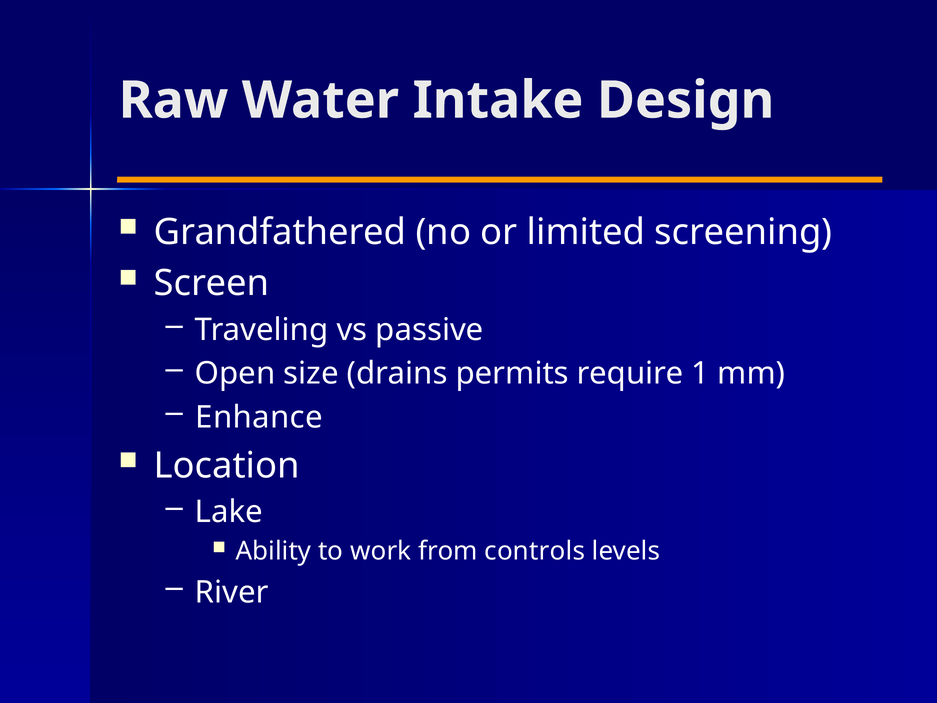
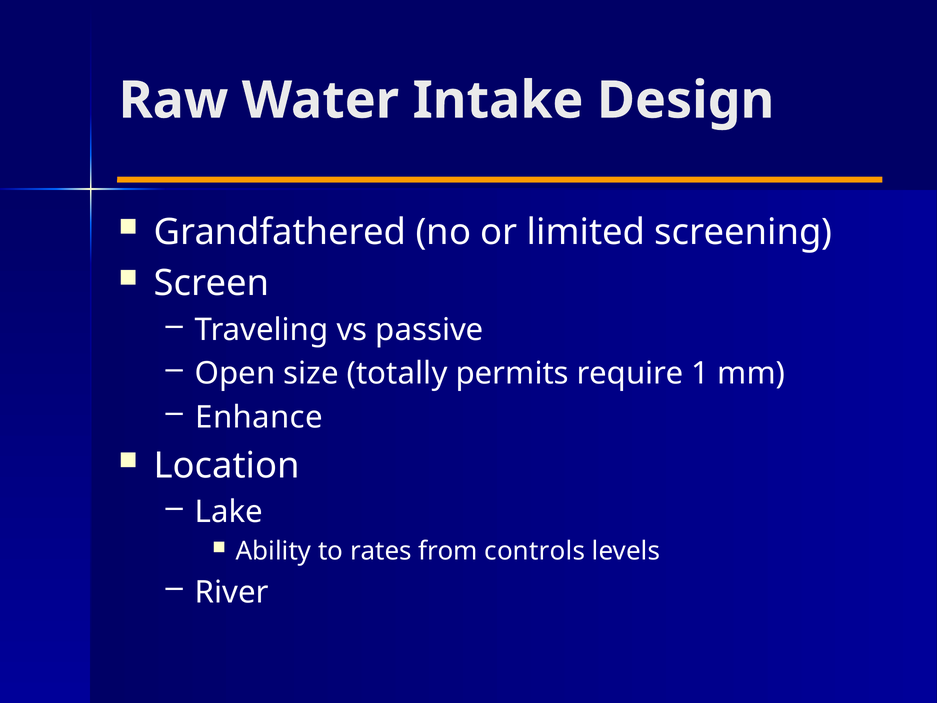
drains: drains -> totally
work: work -> rates
